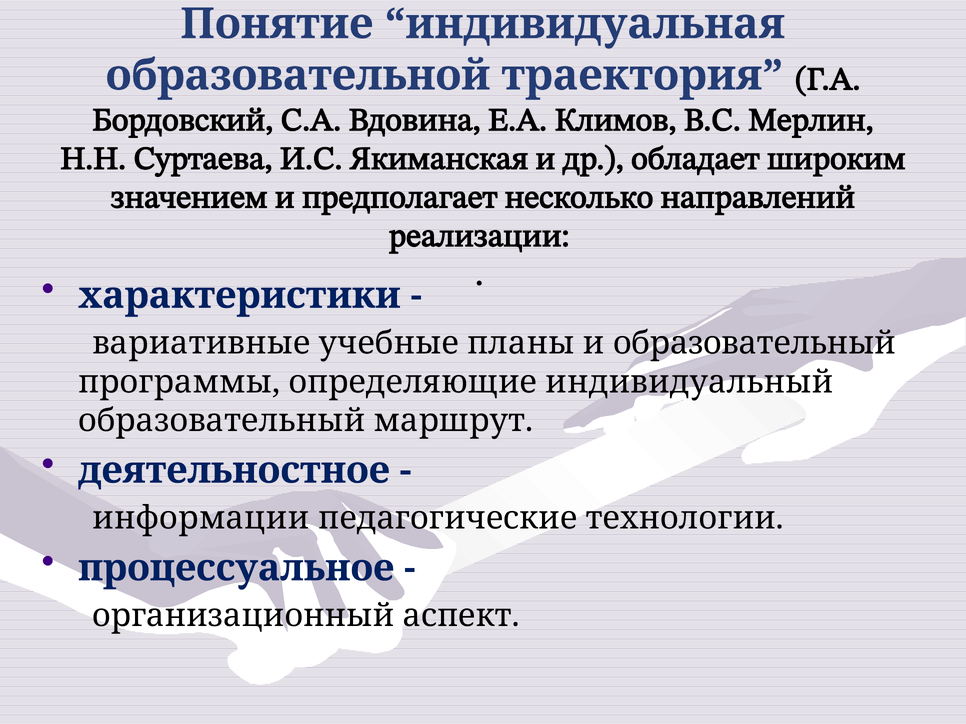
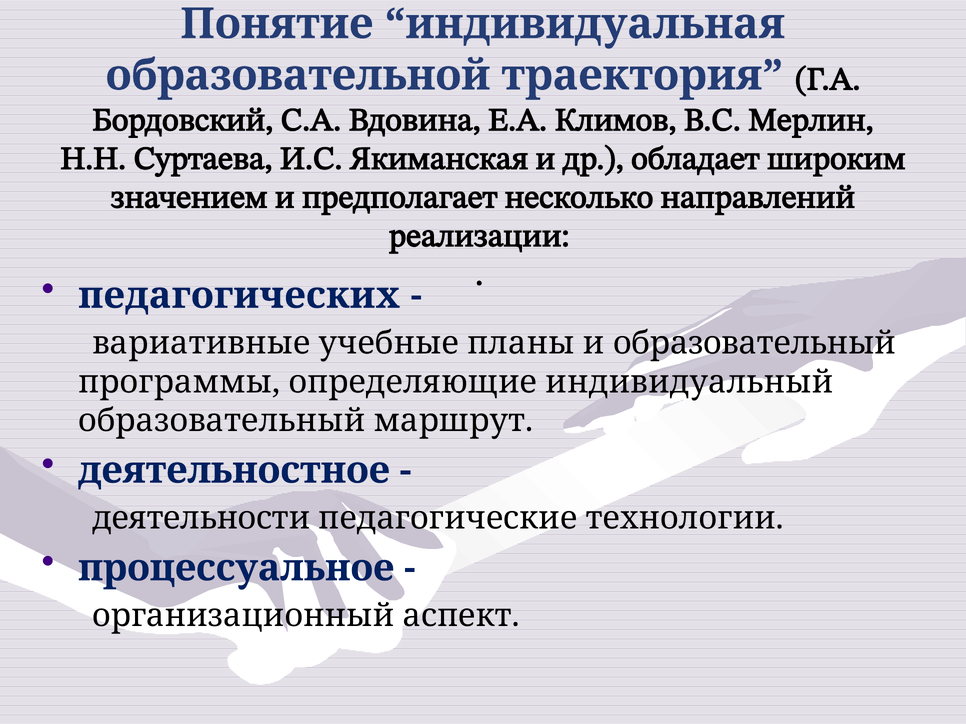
характеристики: характеристики -> педагогических
информации: информации -> деятельности
